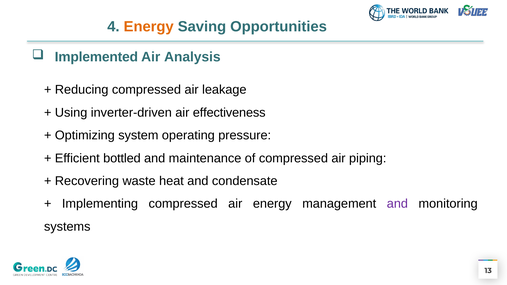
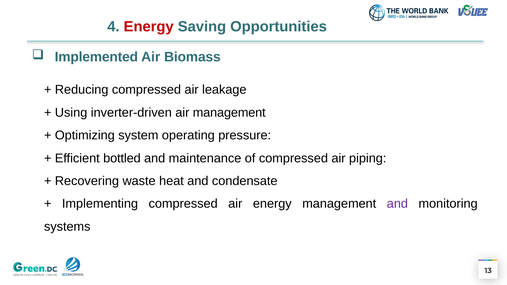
Energy at (149, 27) colour: orange -> red
Analysis: Analysis -> Biomass
air effectiveness: effectiveness -> management
